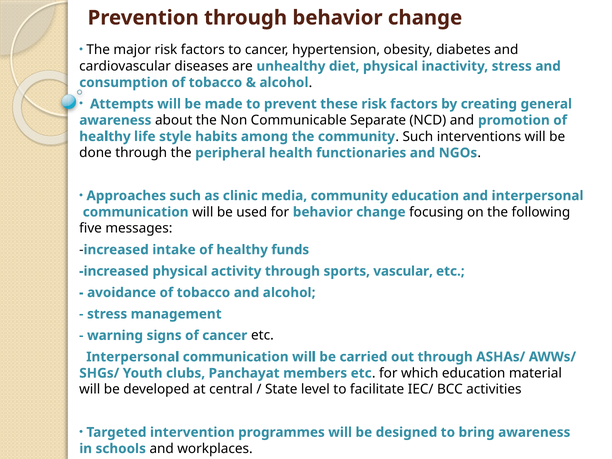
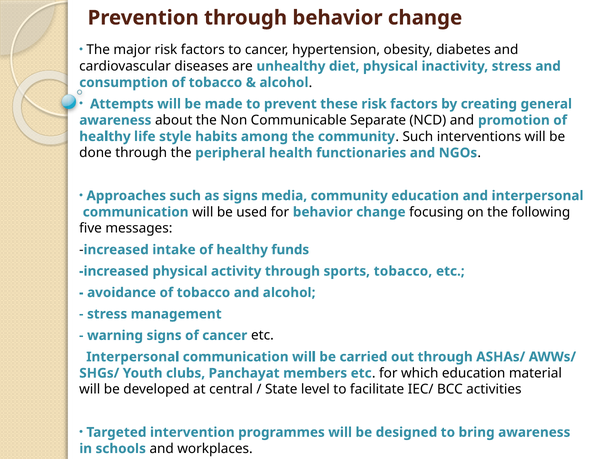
as clinic: clinic -> signs
sports vascular: vascular -> tobacco
